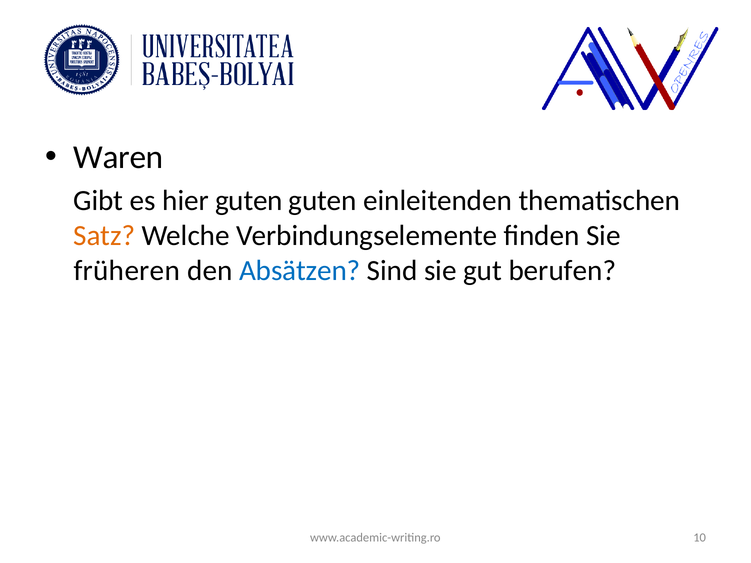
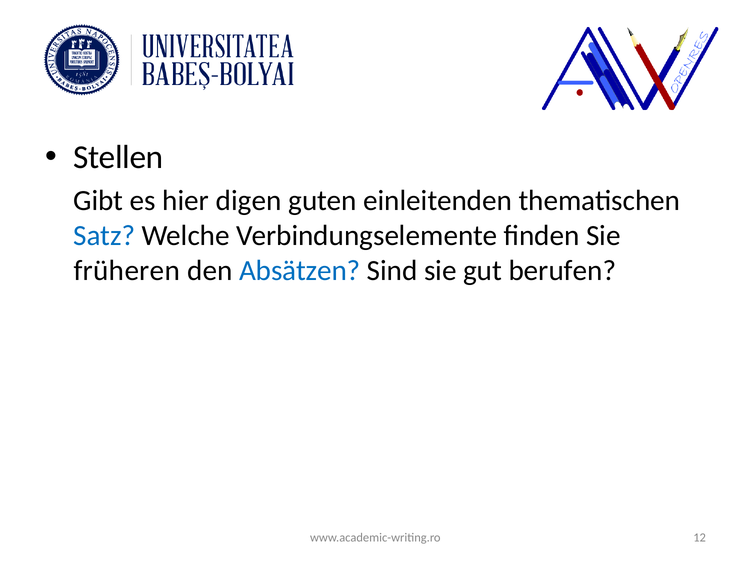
Waren: Waren -> Stellen
hier guten: guten -> digen
Satz colour: orange -> blue
10: 10 -> 12
